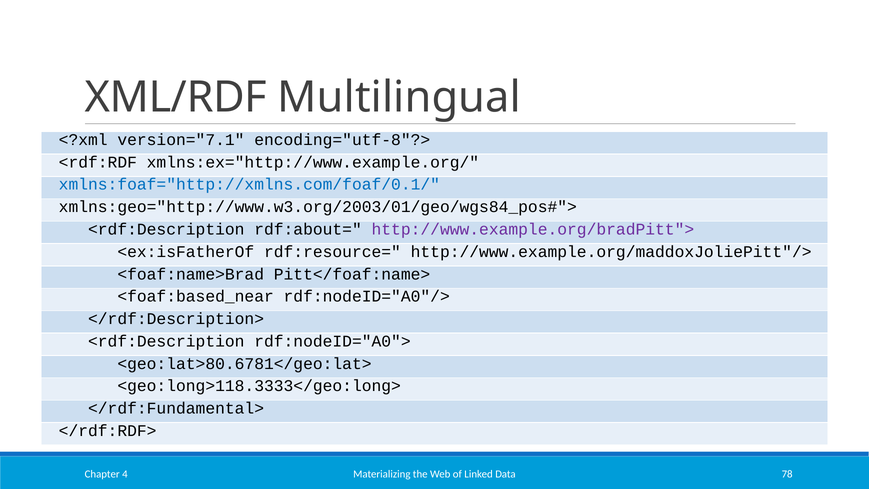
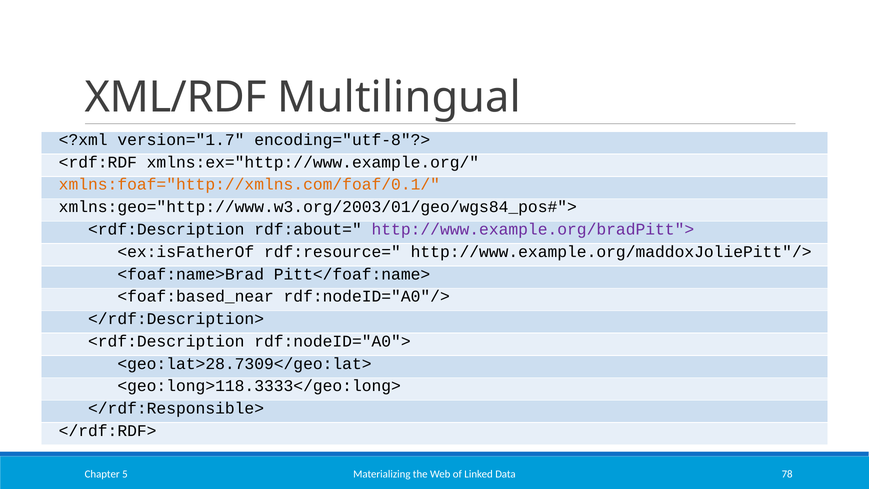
version="7.1: version="7.1 -> version="1.7
xmlns:foaf="http://xmlns.com/foaf/0.1/ colour: blue -> orange
<geo:lat>80.6781</geo:lat>: <geo:lat>80.6781</geo:lat> -> <geo:lat>28.7309</geo:lat>
</rdf:Fundamental>: </rdf:Fundamental> -> </rdf:Responsible>
4: 4 -> 5
